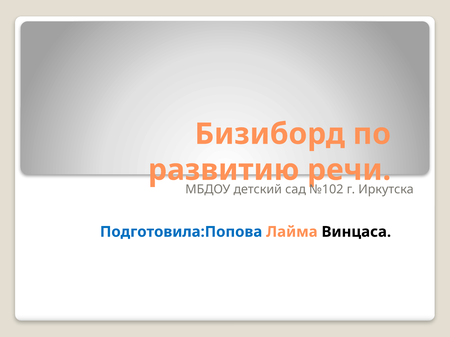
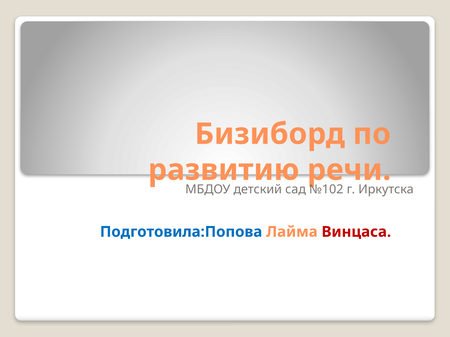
Винцаса colour: black -> red
